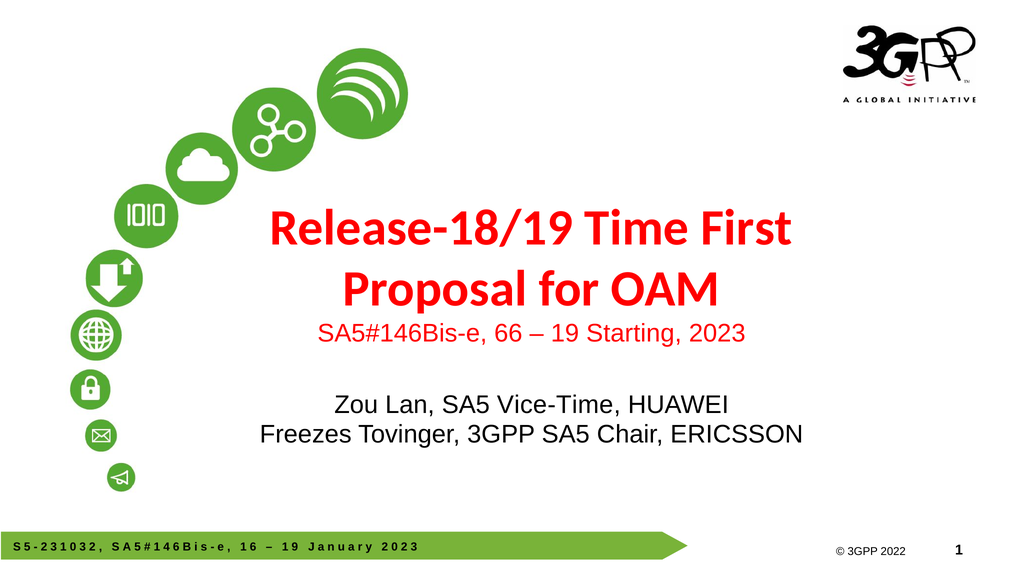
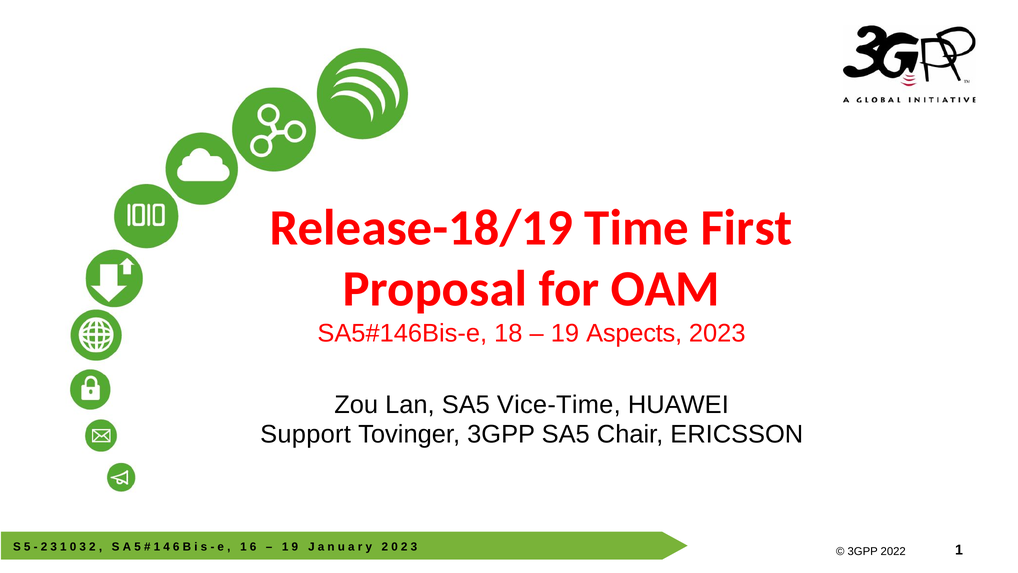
66: 66 -> 18
Starting: Starting -> Aspects
Freezes: Freezes -> Support
